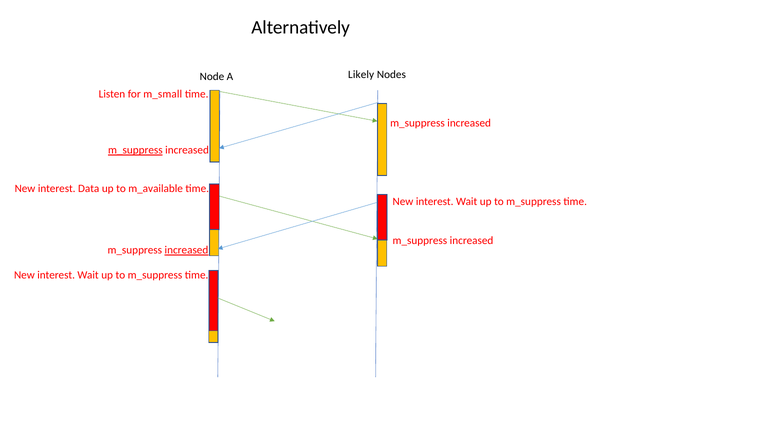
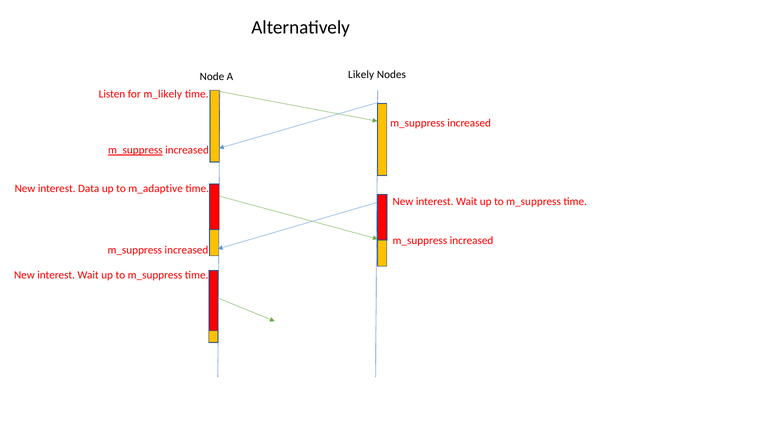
m_small: m_small -> m_likely
m_available: m_available -> m_adaptive
increased at (186, 250) underline: present -> none
